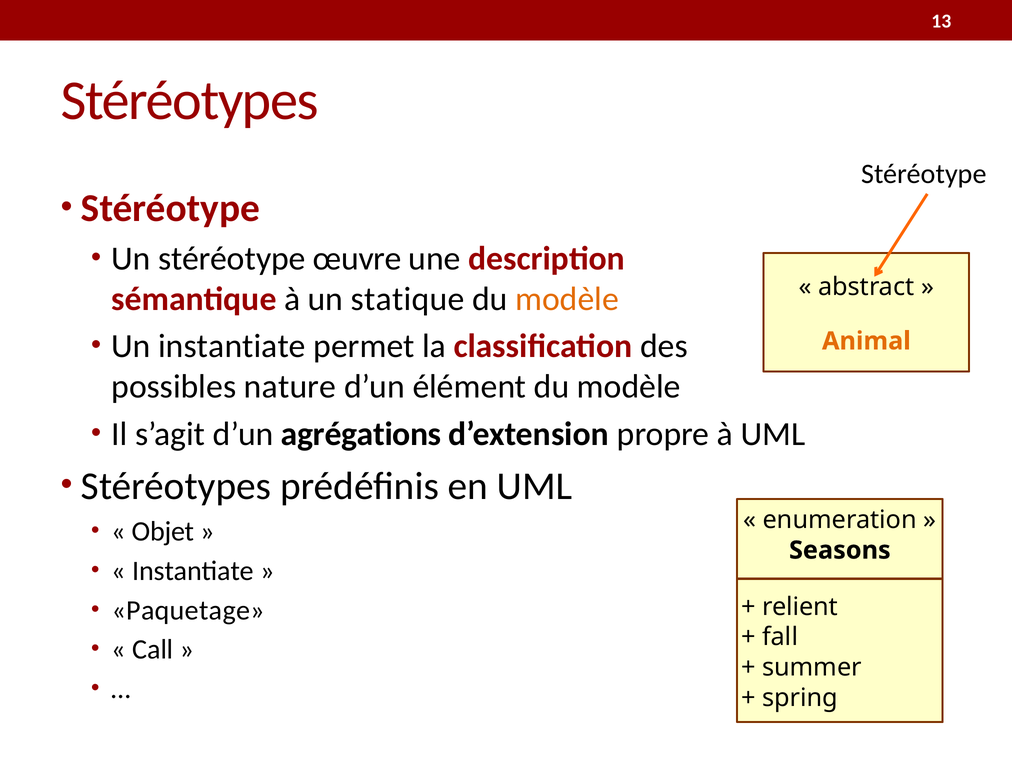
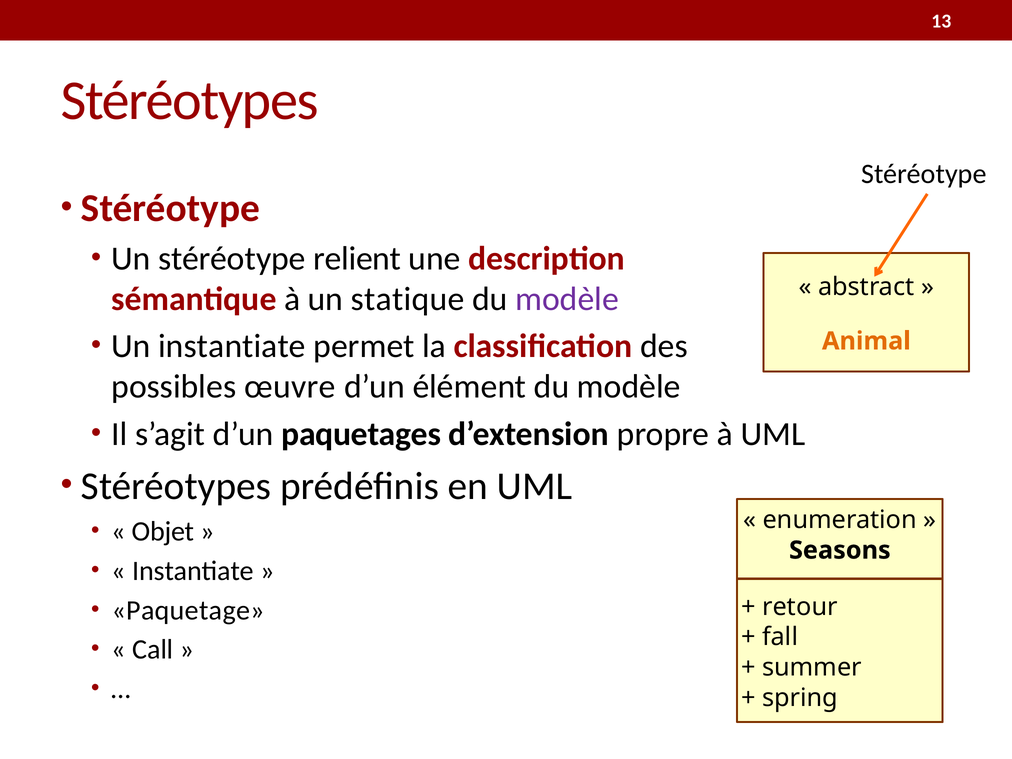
œuvre: œuvre -> relient
modèle at (567, 299) colour: orange -> purple
nature: nature -> œuvre
agrégations: agrégations -> paquetages
relient: relient -> retour
